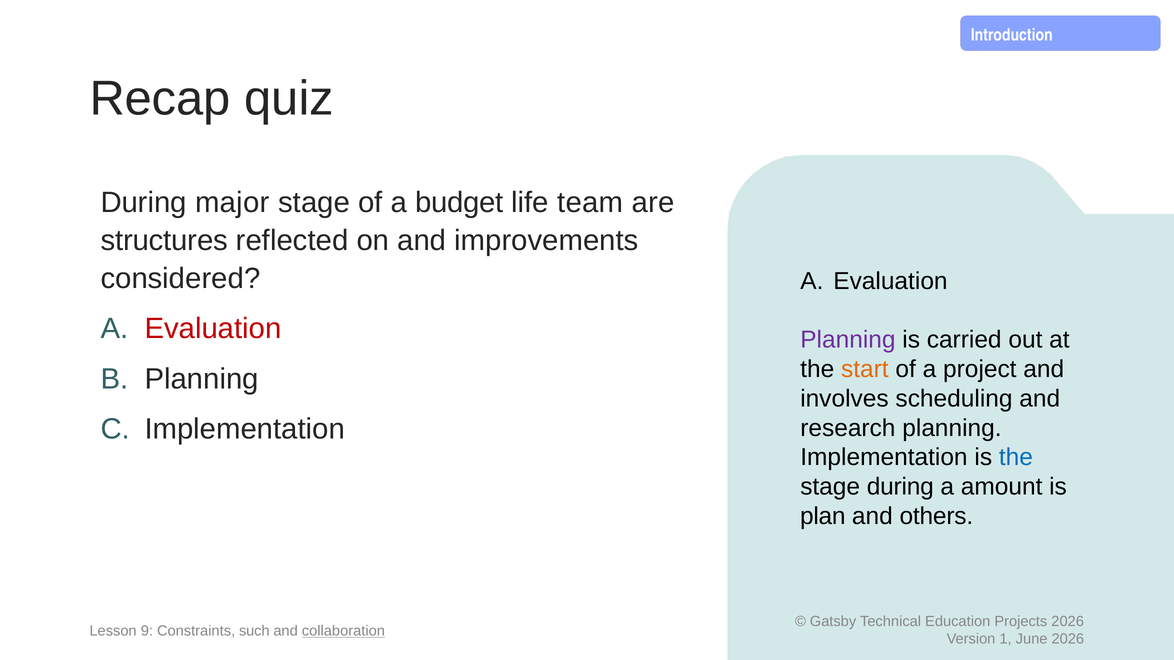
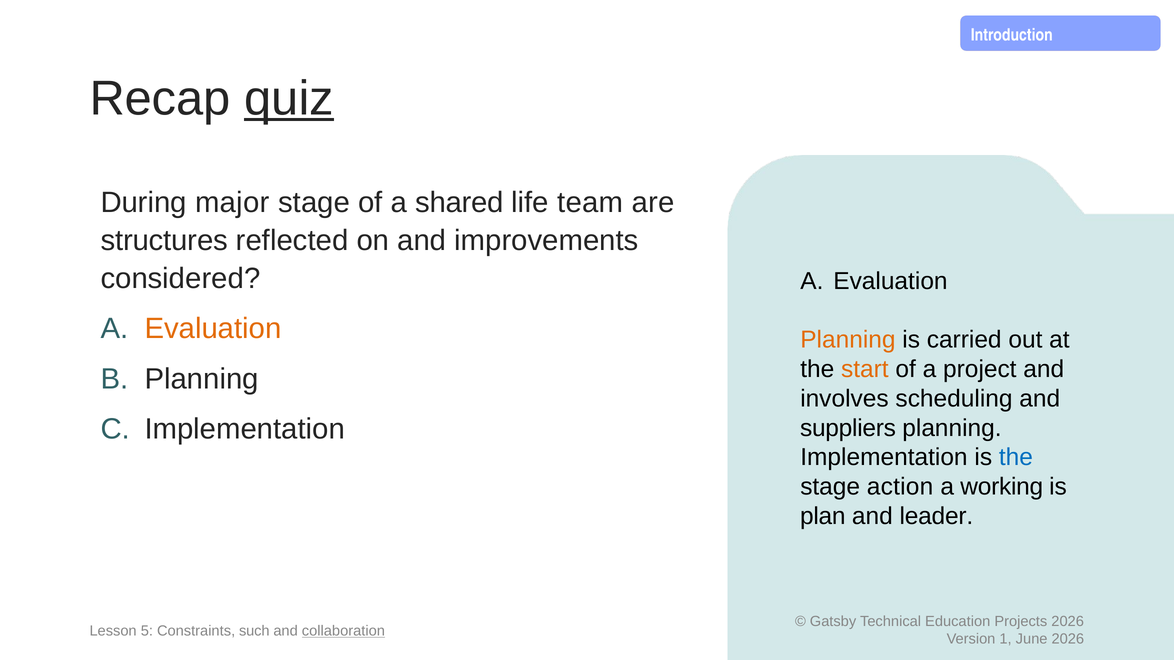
quiz underline: none -> present
budget: budget -> shared
Evaluation at (213, 329) colour: red -> orange
Planning at (848, 340) colour: purple -> orange
research: research -> suppliers
stage during: during -> action
amount: amount -> working
others: others -> leader
9: 9 -> 5
